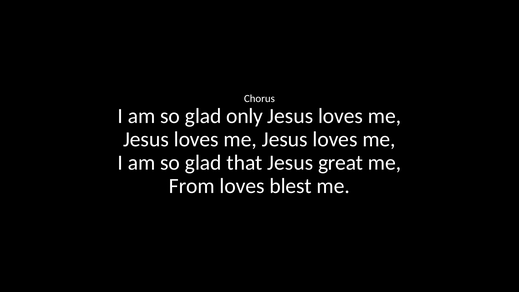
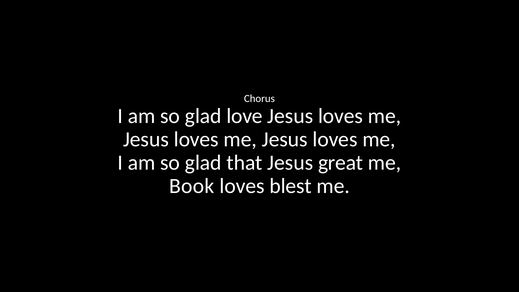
only: only -> love
From: From -> Book
